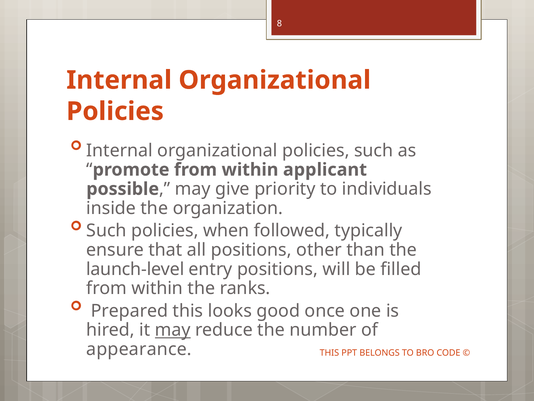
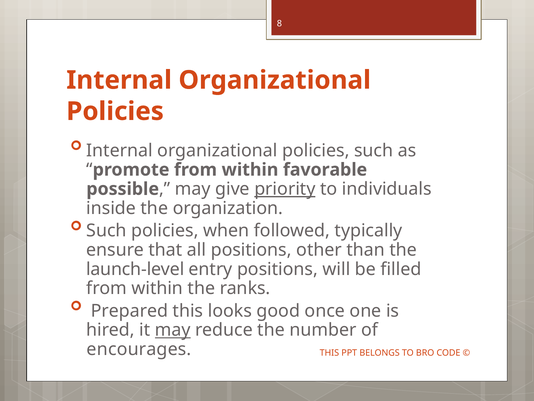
applicant: applicant -> favorable
priority underline: none -> present
appearance: appearance -> encourages
